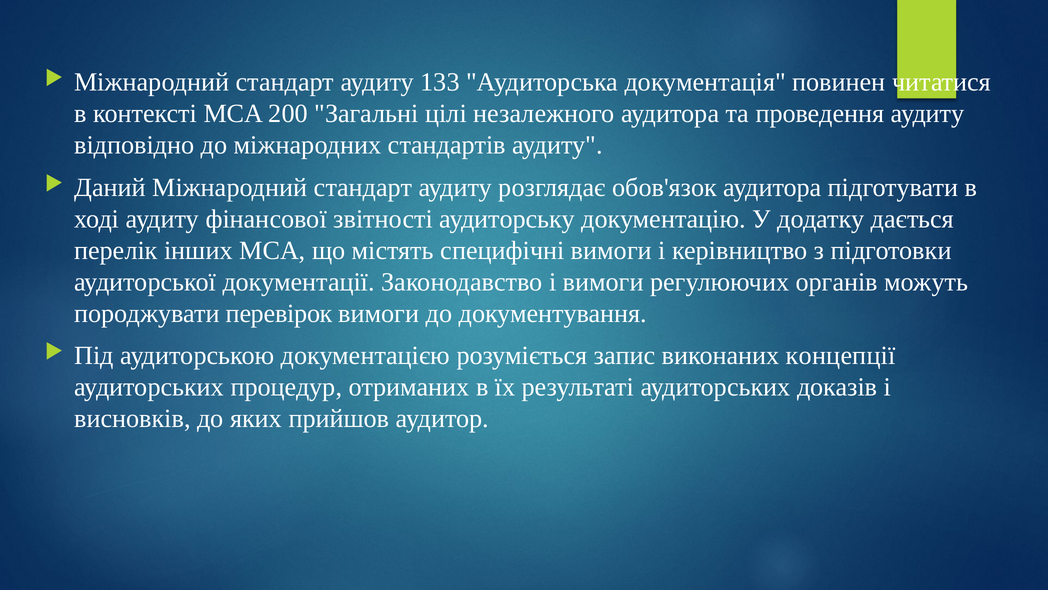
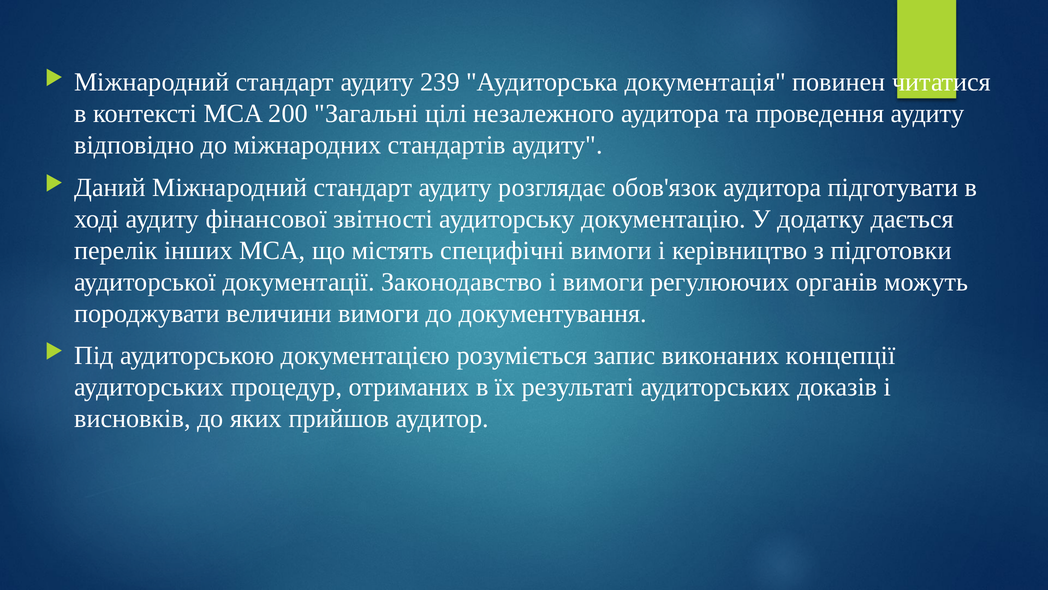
133: 133 -> 239
перевірок: перевірок -> величини
